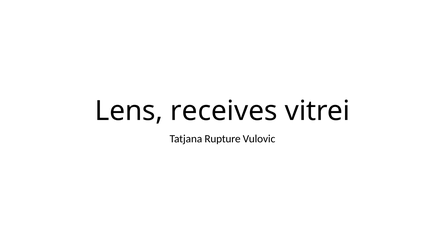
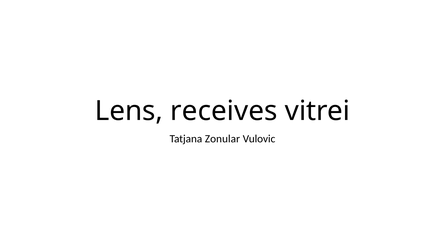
Rupture: Rupture -> Zonular
